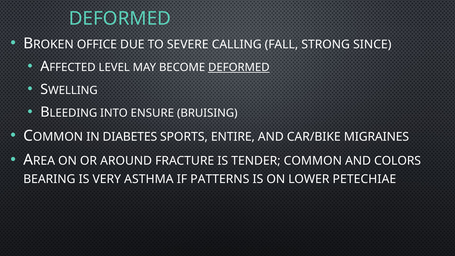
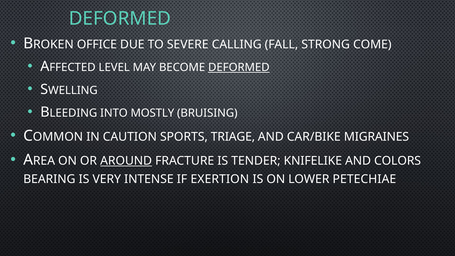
SINCE: SINCE -> COME
ENSURE: ENSURE -> MOSTLY
DIABETES: DIABETES -> CAUTION
ENTIRE: ENTIRE -> TRIAGE
AROUND underline: none -> present
COMMON: COMMON -> KNIFELIKE
ASTHMA: ASTHMA -> INTENSE
PATTERNS: PATTERNS -> EXERTION
